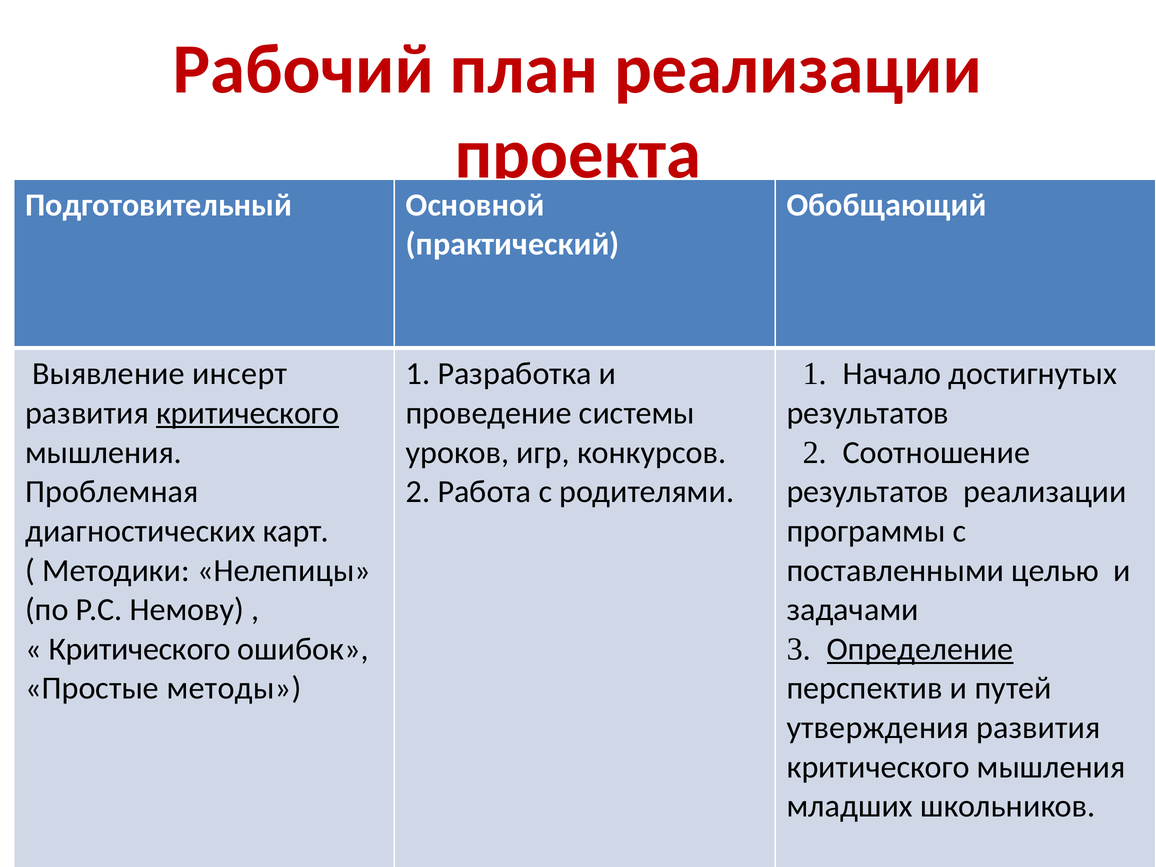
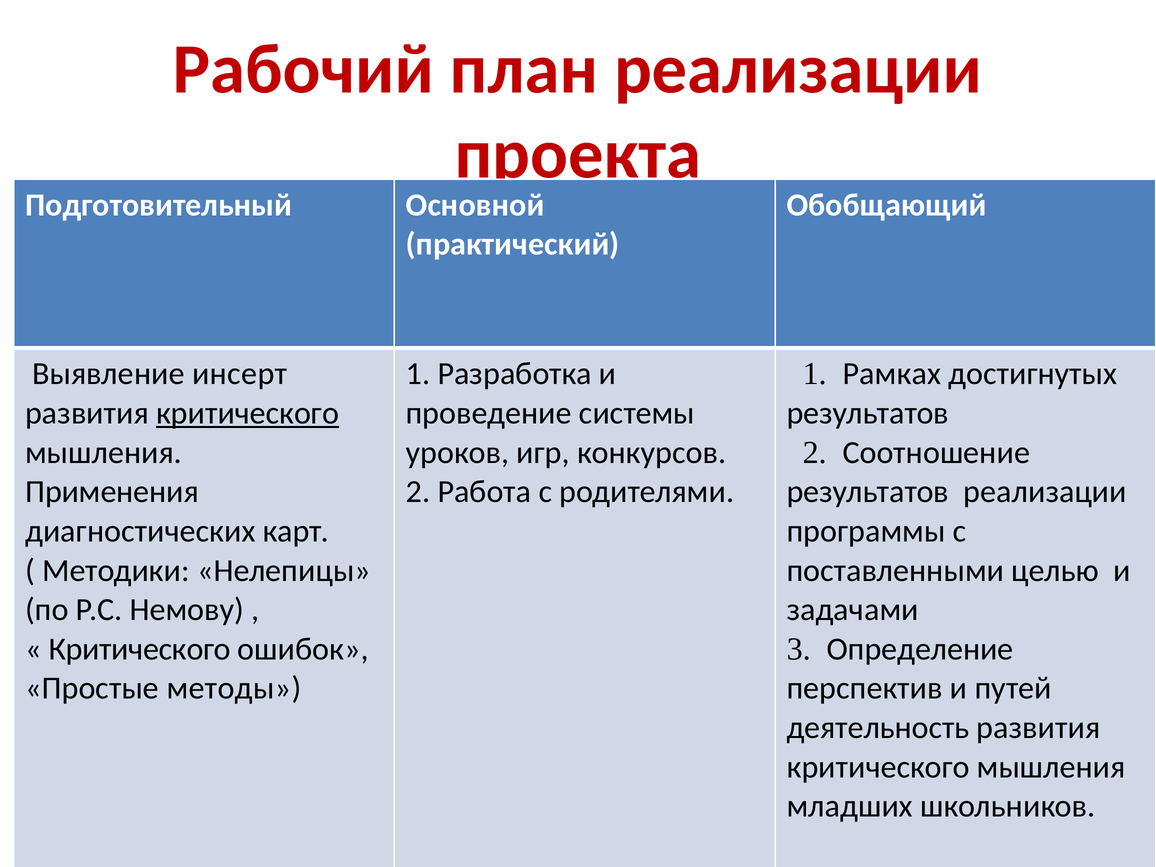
Начало: Начало -> Рамках
Проблемная: Проблемная -> Применения
Определение underline: present -> none
утверждения: утверждения -> деятельность
